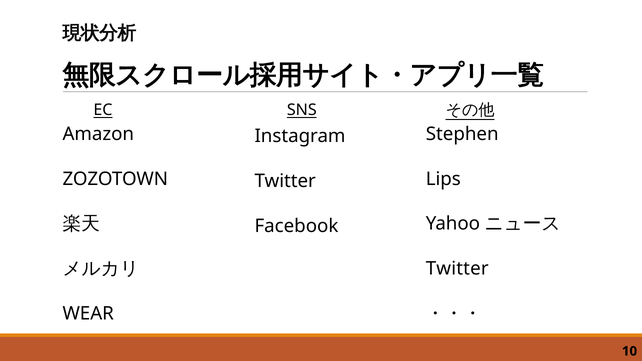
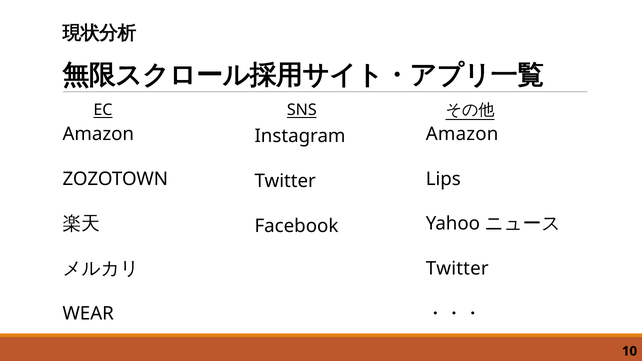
Stephen at (462, 134): Stephen -> Amazon
